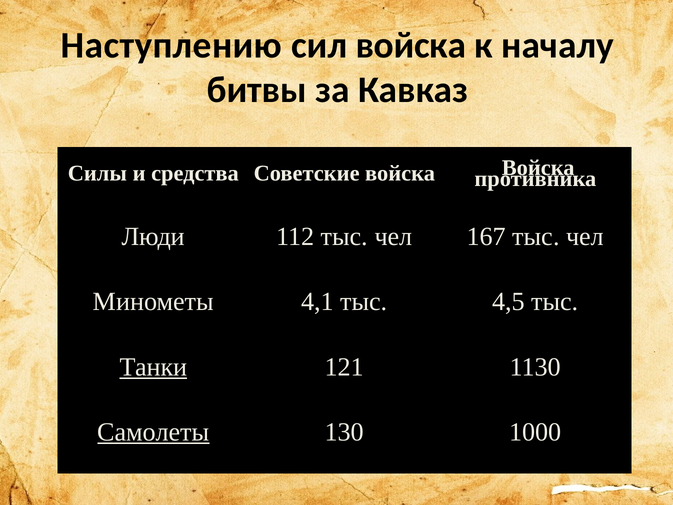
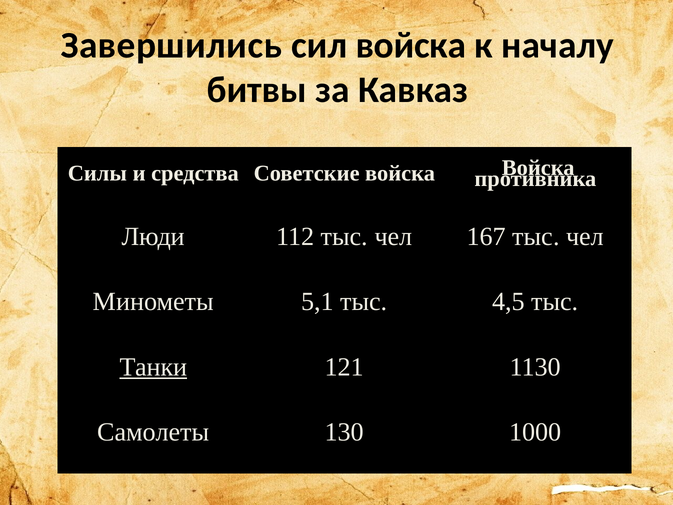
Наступлению: Наступлению -> Завершились
4,1: 4,1 -> 5,1
Самолеты underline: present -> none
